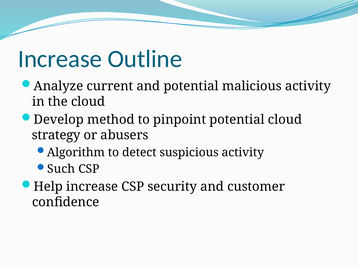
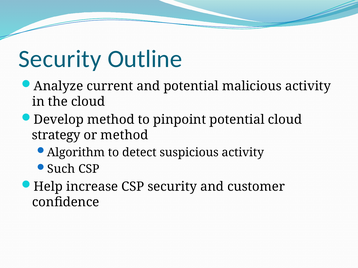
Increase at (60, 59): Increase -> Security
or abusers: abusers -> method
